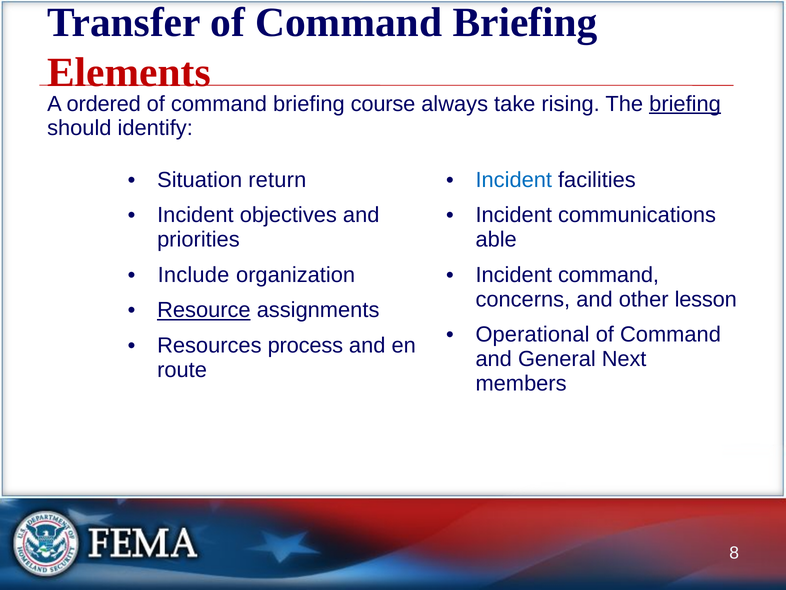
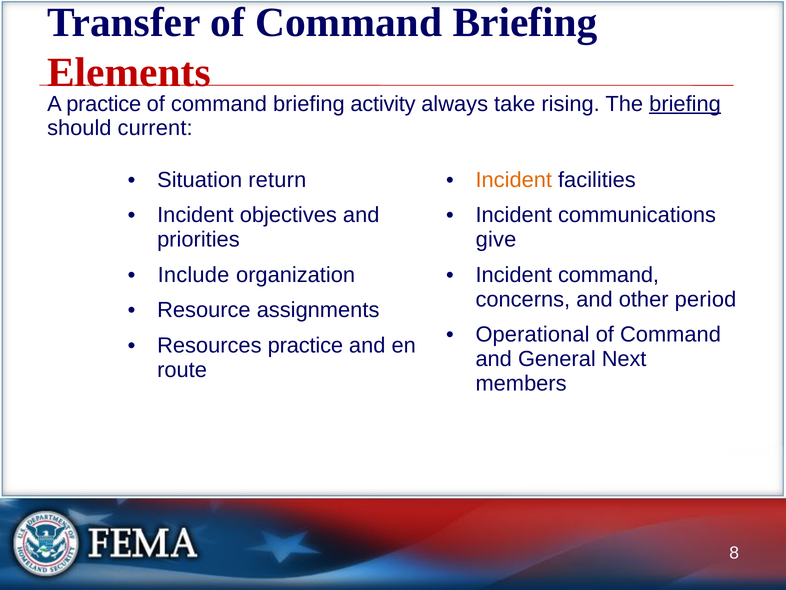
A ordered: ordered -> practice
course: course -> activity
identify: identify -> current
Incident at (514, 180) colour: blue -> orange
able: able -> give
lesson: lesson -> period
Resource underline: present -> none
Resources process: process -> practice
